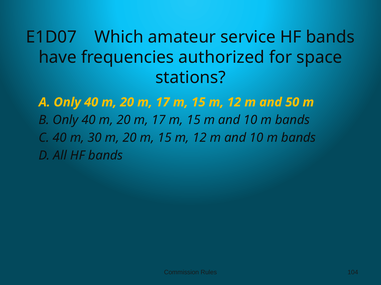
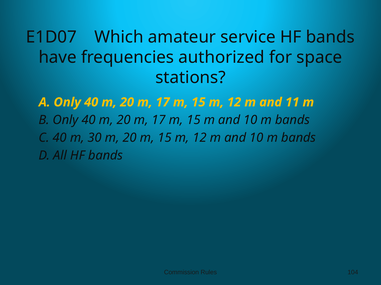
50: 50 -> 11
